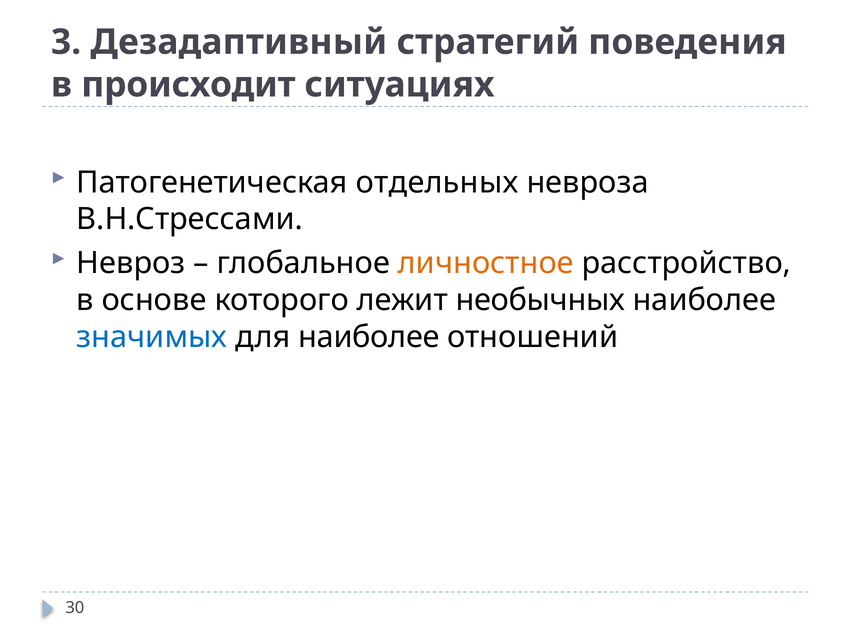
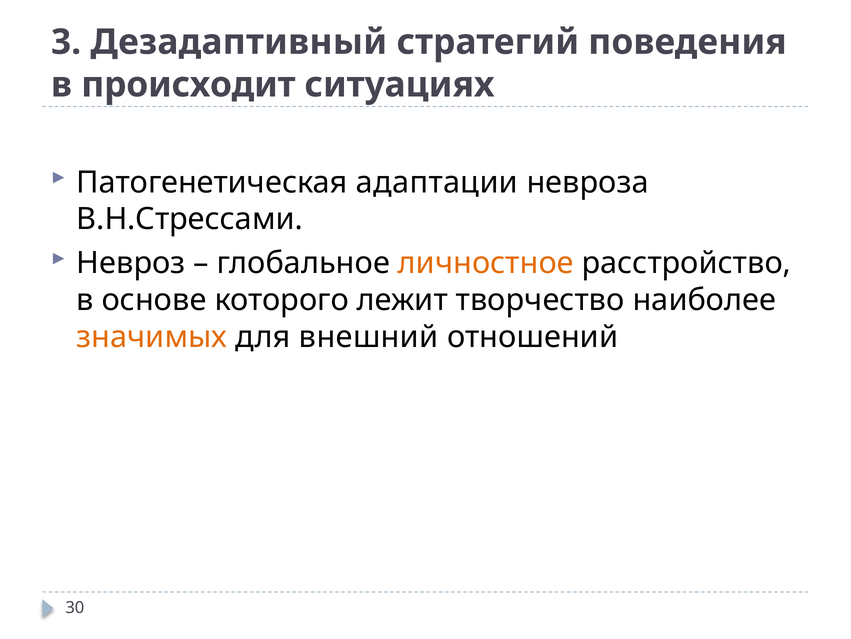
отдельных: отдельных -> адаптации
необычных: необычных -> творчество
значимых colour: blue -> orange
для наиболее: наиболее -> внешний
